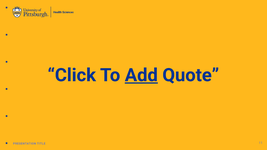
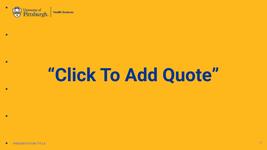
Add underline: present -> none
